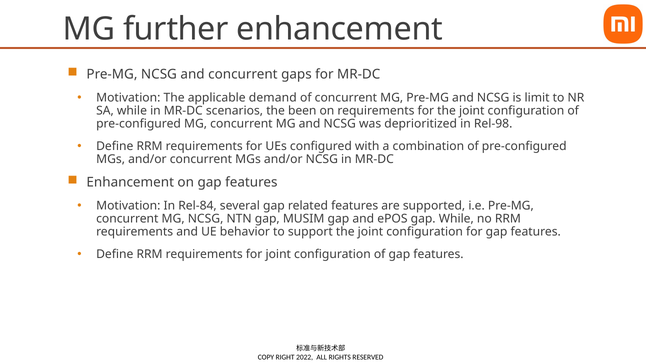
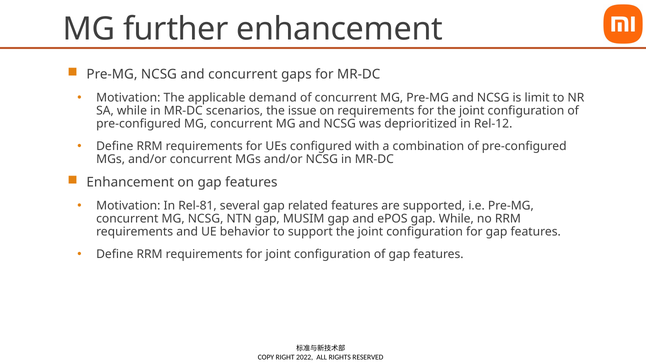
been: been -> issue
Rel-98: Rel-98 -> Rel-12
Rel-84: Rel-84 -> Rel-81
